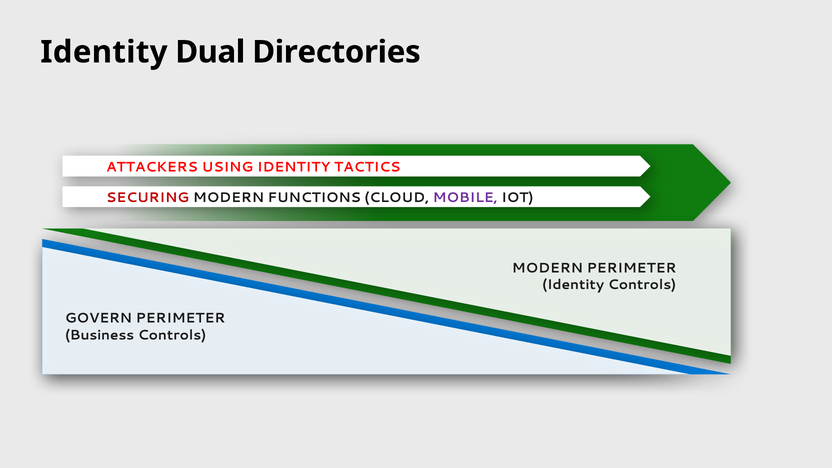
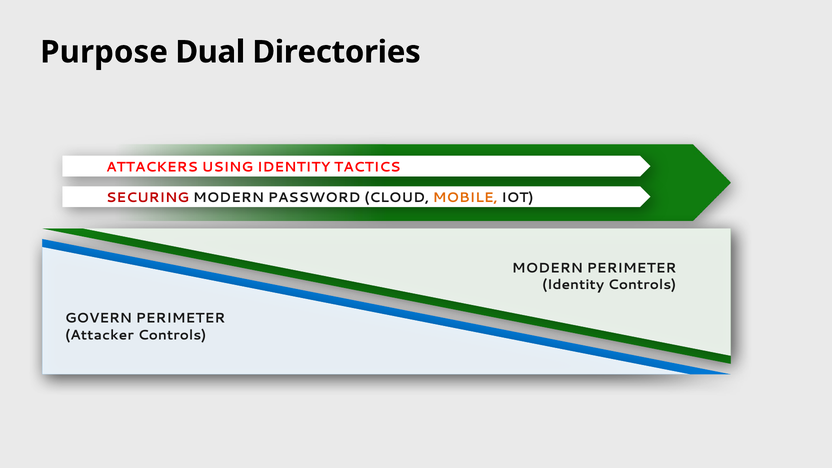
Identity at (104, 52): Identity -> Purpose
FUNCTIONS: FUNCTIONS -> PASSWORD
MOBILE colour: purple -> orange
Business: Business -> Attacker
